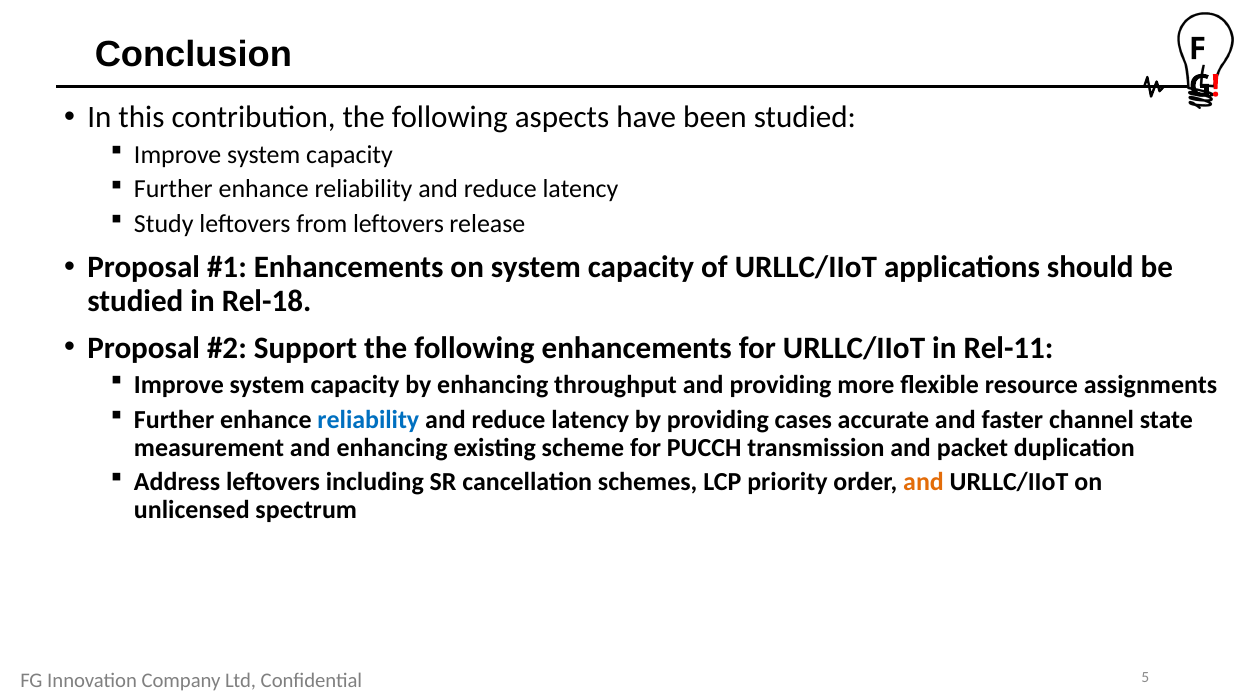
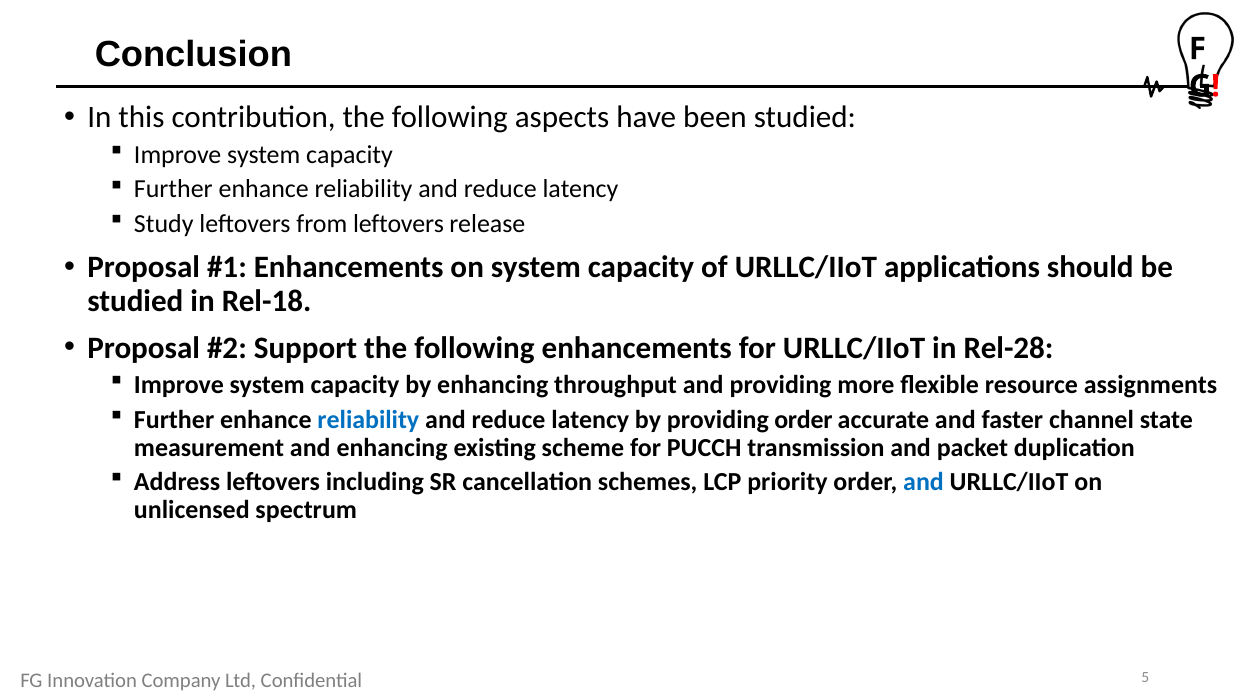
Rel-11: Rel-11 -> Rel-28
providing cases: cases -> order
and at (924, 482) colour: orange -> blue
